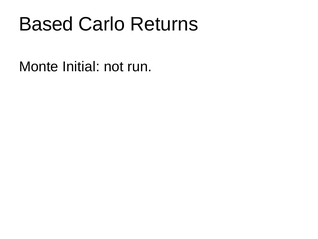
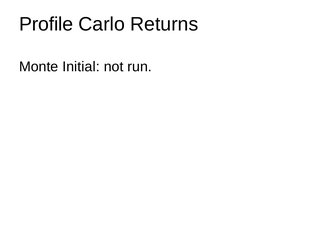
Based: Based -> Profile
